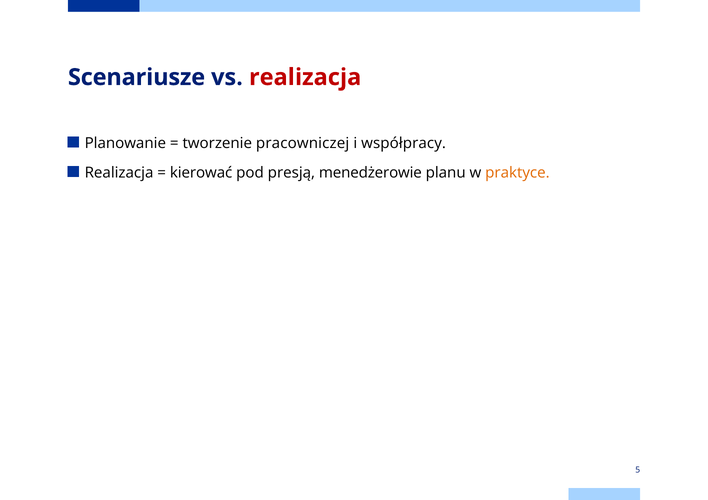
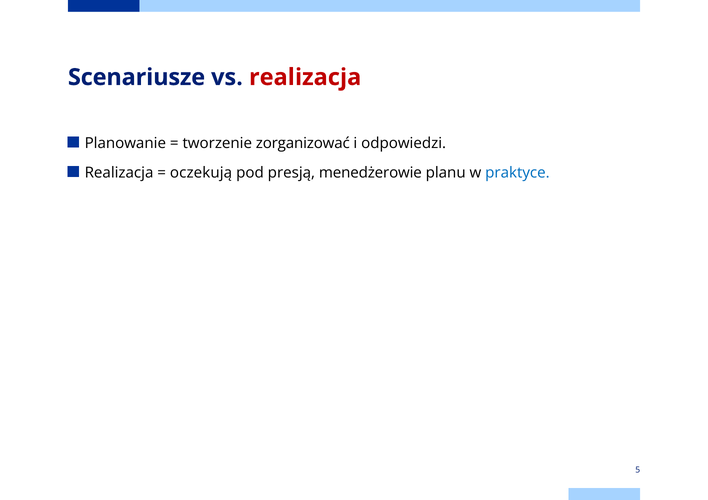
pracowniczej: pracowniczej -> zorganizować
współpracy: współpracy -> odpowiedzi
kierować: kierować -> oczekują
praktyce colour: orange -> blue
